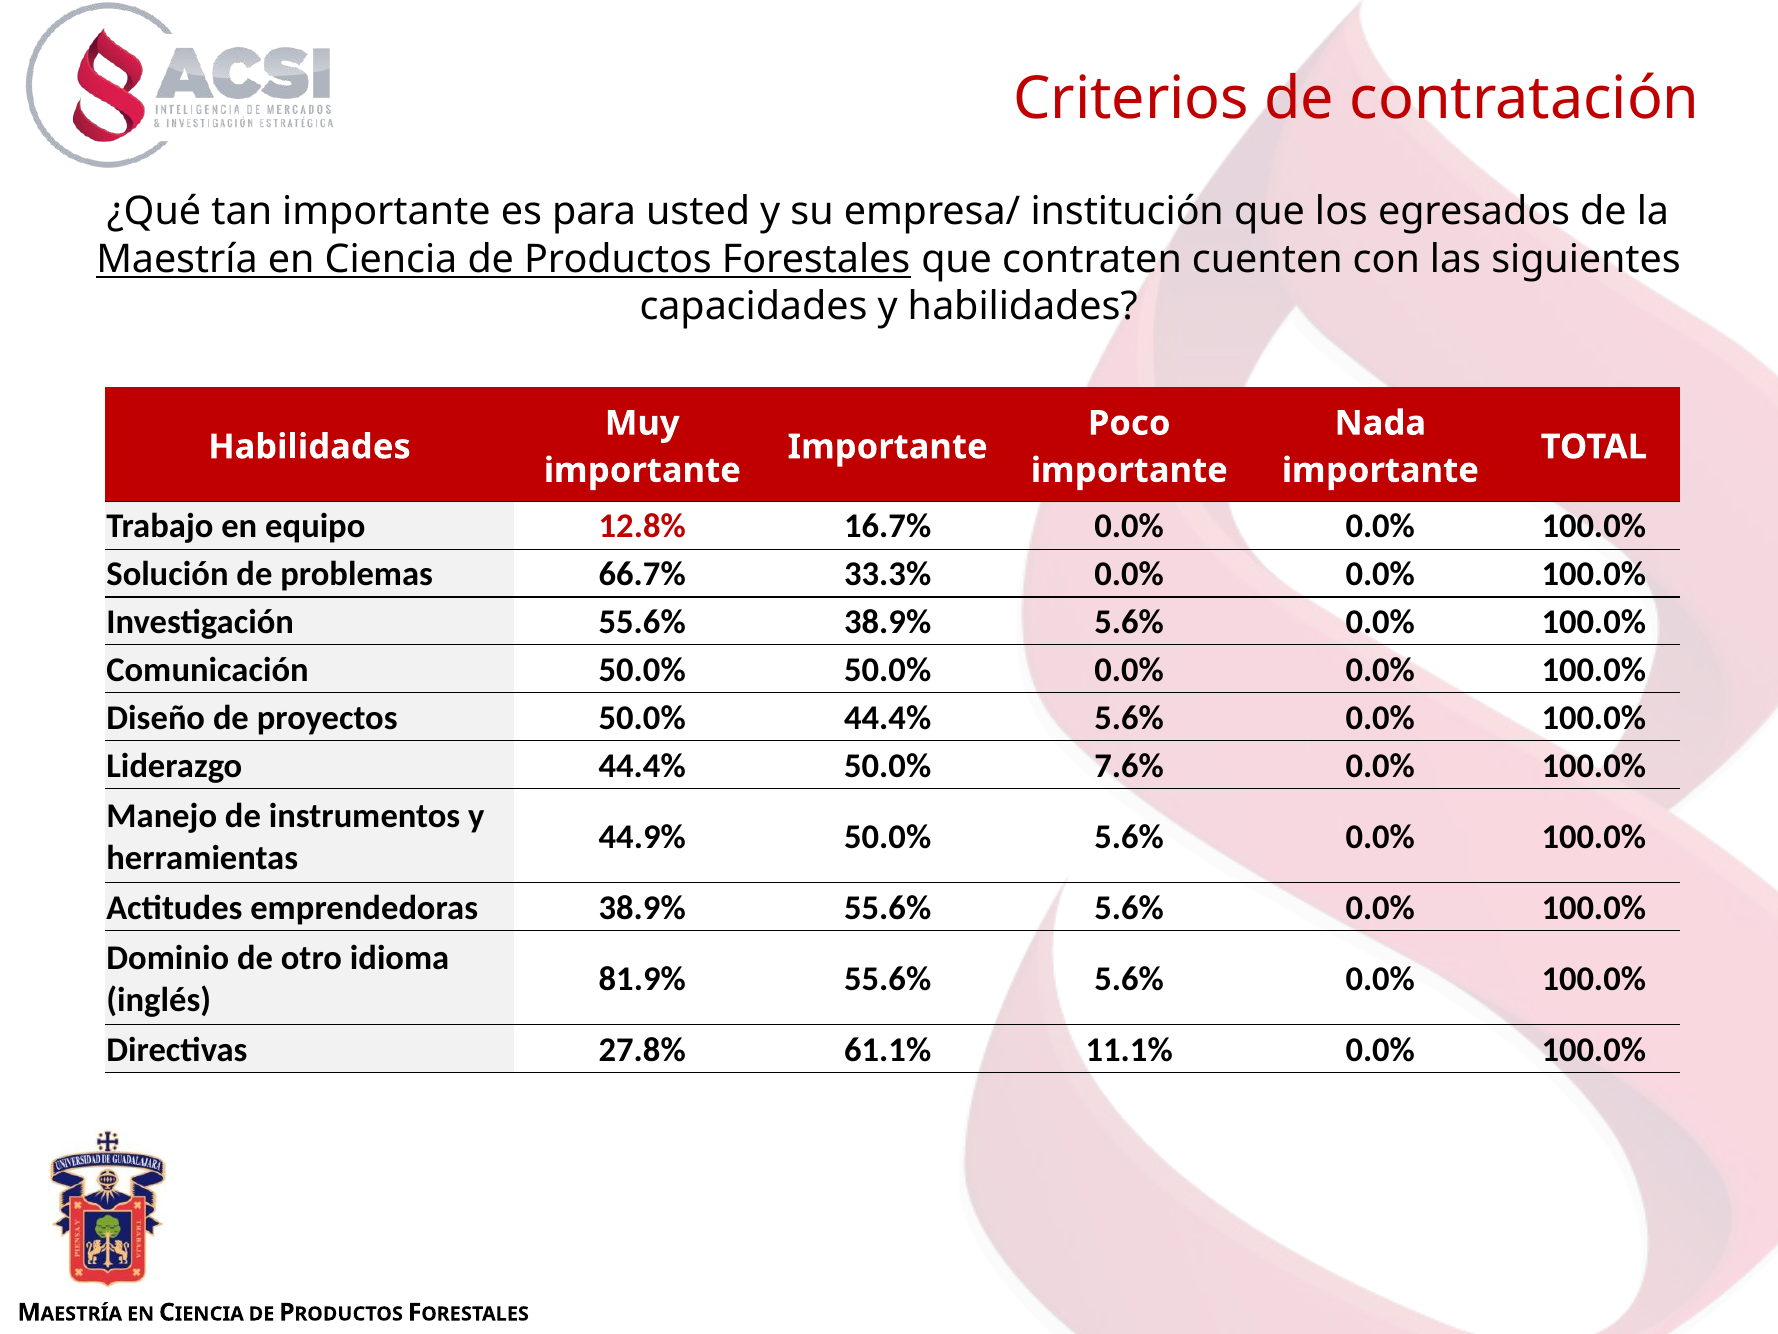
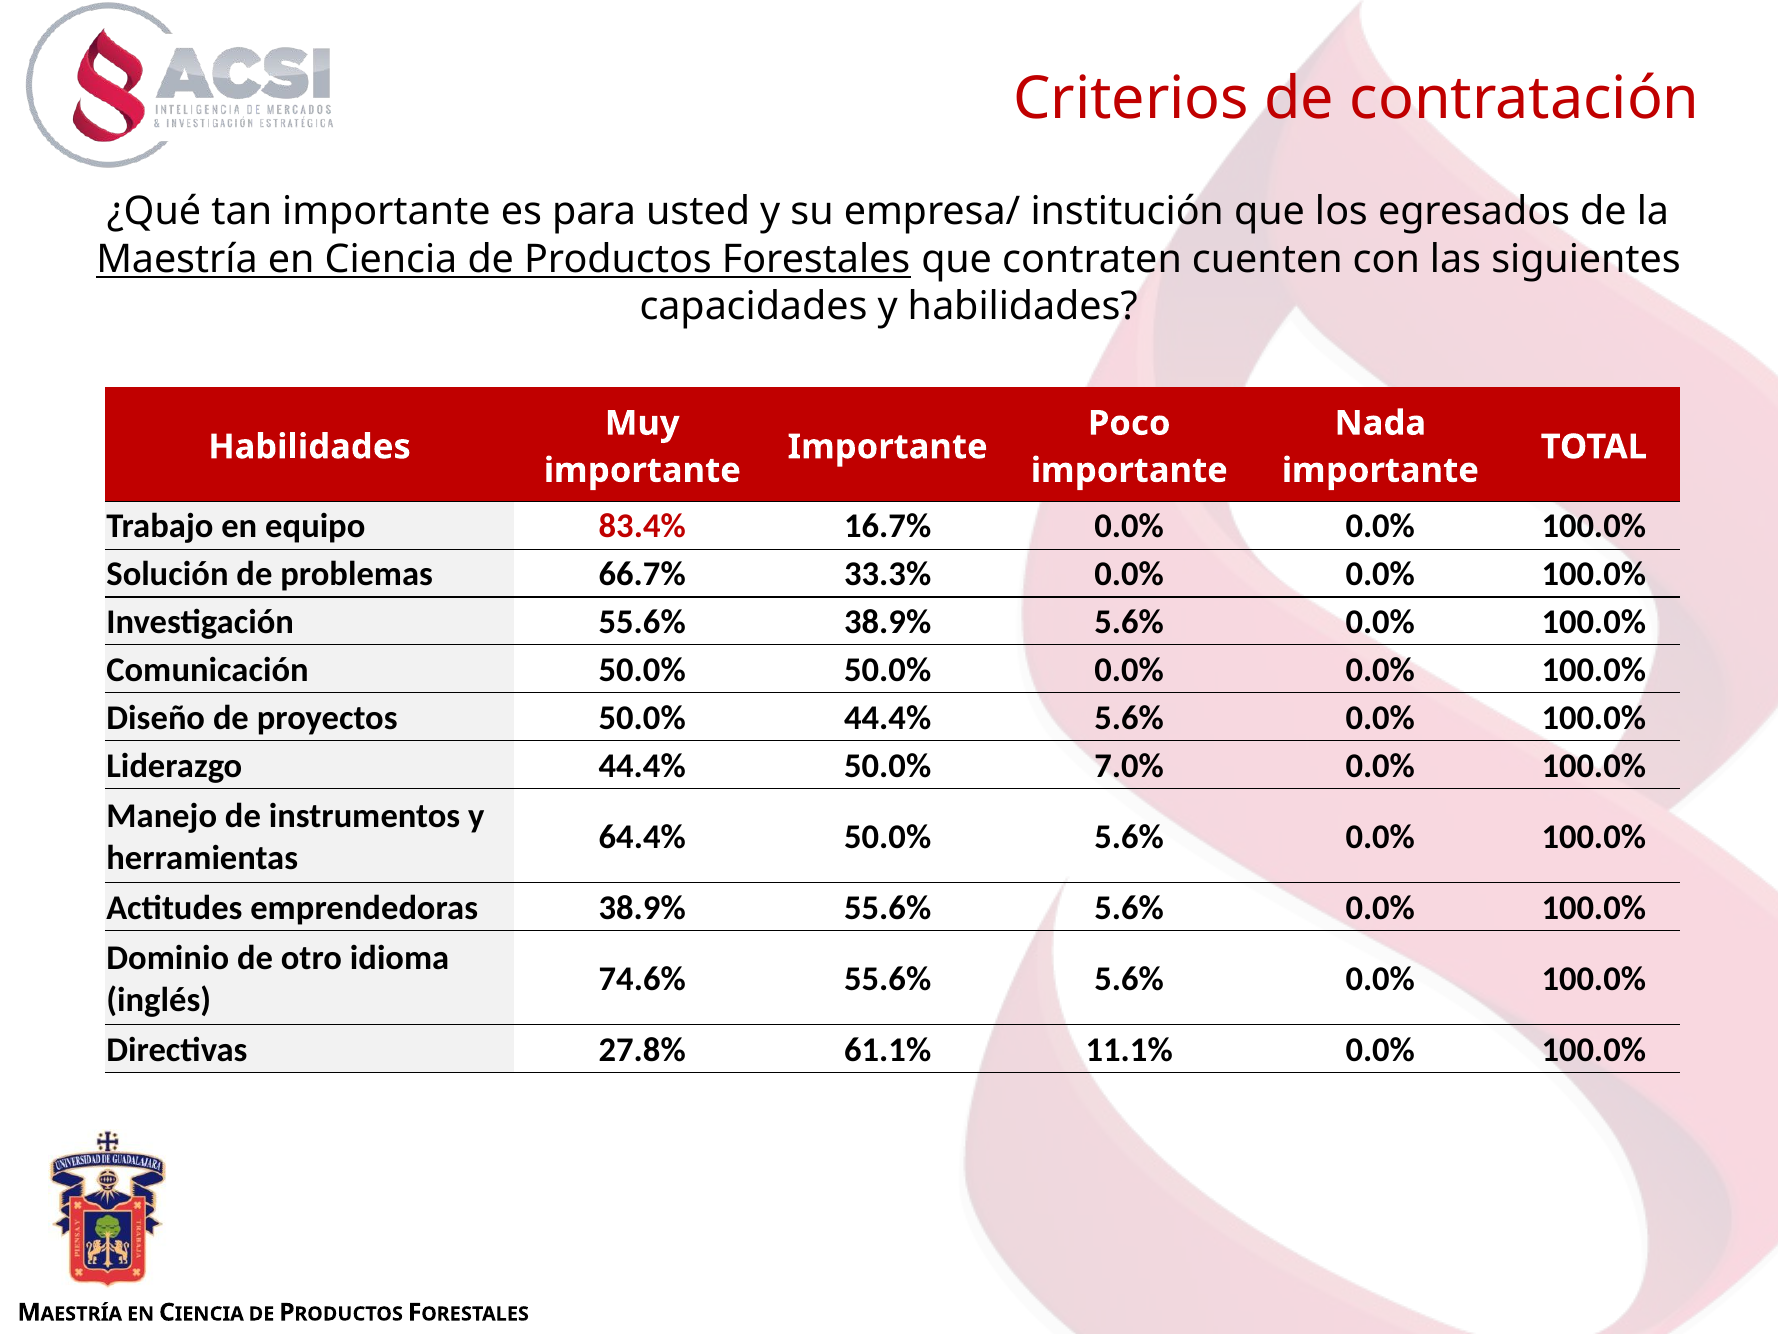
12.8%: 12.8% -> 83.4%
7.6%: 7.6% -> 7.0%
44.9%: 44.9% -> 64.4%
81.9%: 81.9% -> 74.6%
